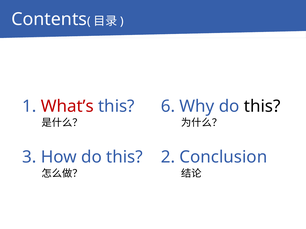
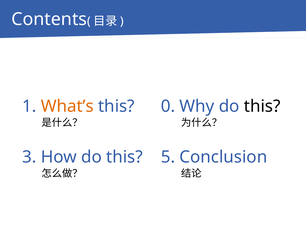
What’s colour: red -> orange
6: 6 -> 0
2: 2 -> 5
